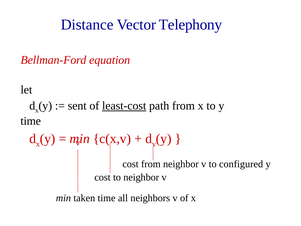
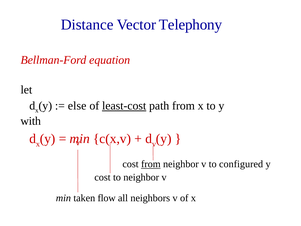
sent: sent -> else
time at (31, 121): time -> with
from at (151, 164) underline: none -> present
taken time: time -> flow
